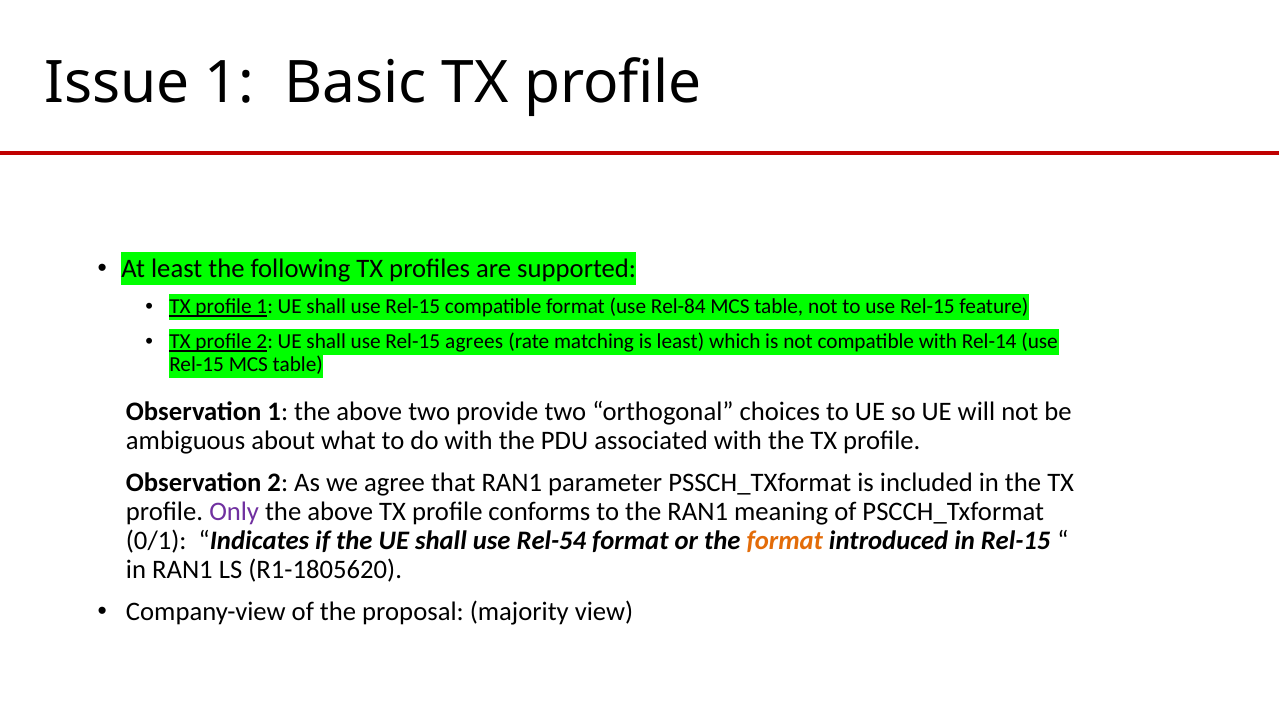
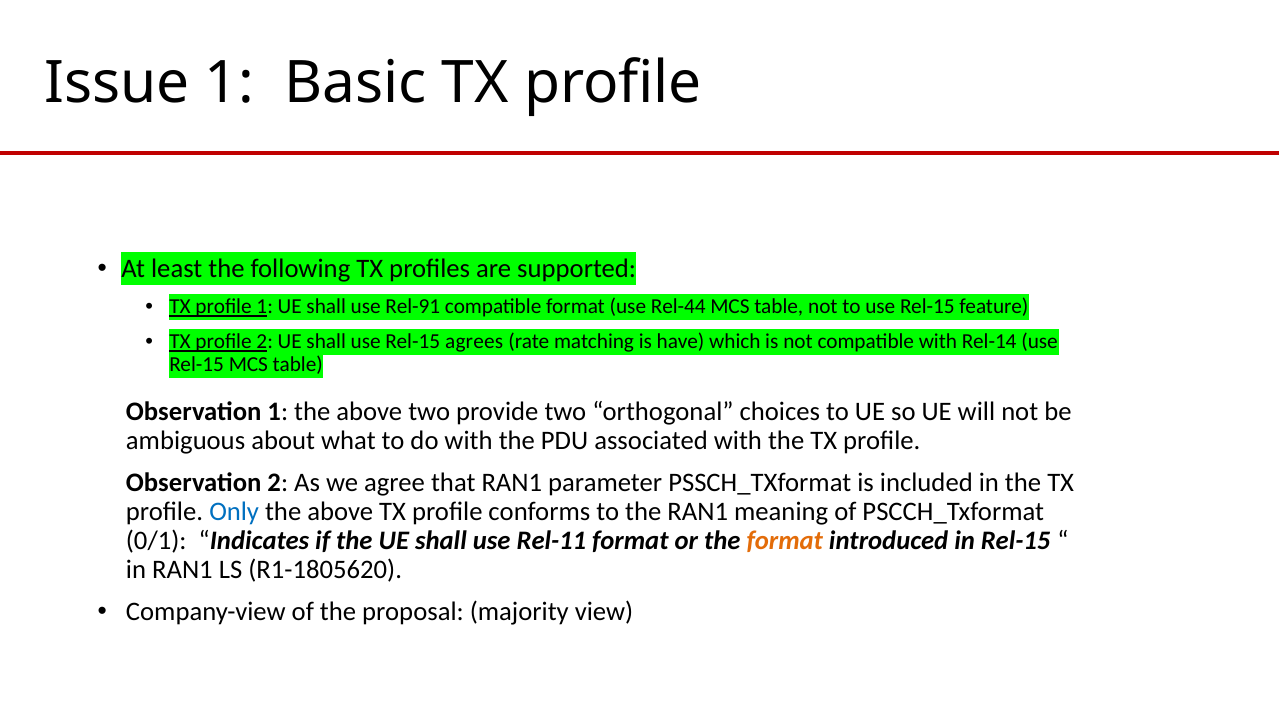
Rel-15 at (413, 307): Rel-15 -> Rel-91
Rel-84: Rel-84 -> Rel-44
is least: least -> have
Only colour: purple -> blue
Rel-54: Rel-54 -> Rel-11
